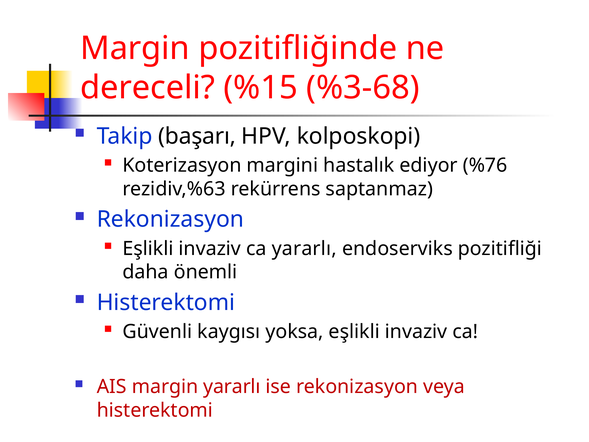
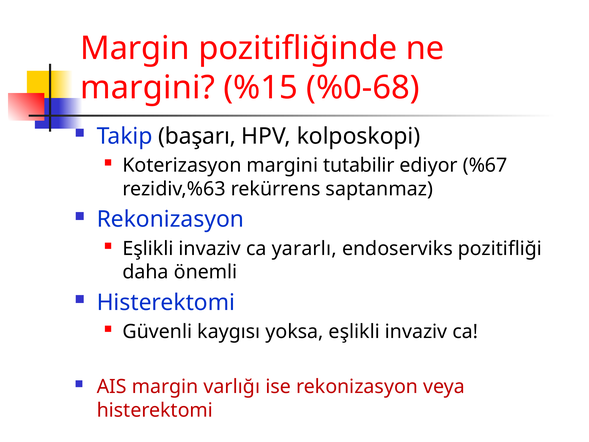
dereceli at (148, 88): dereceli -> margini
%3-68: %3-68 -> %0-68
hastalık: hastalık -> tutabilir
%76: %76 -> %67
margin yararlı: yararlı -> varlığı
